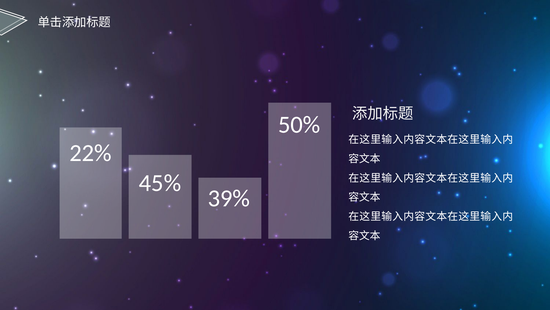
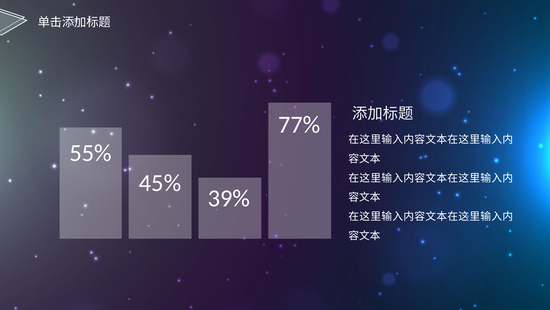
50%: 50% -> 77%
22%: 22% -> 55%
